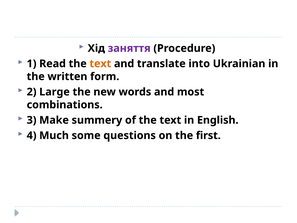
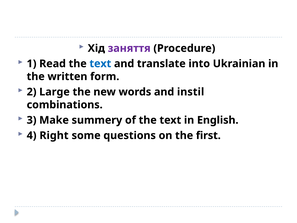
text at (100, 64) colour: orange -> blue
most: most -> instil
Much: Much -> Right
